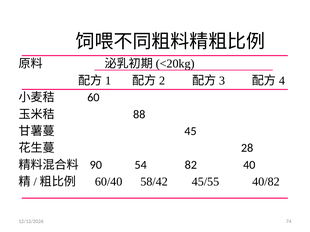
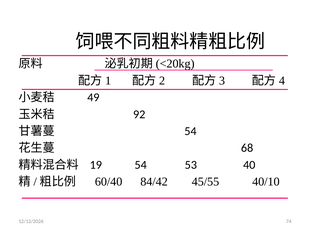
60: 60 -> 49
88: 88 -> 92
45 at (190, 131): 45 -> 54
28: 28 -> 68
90: 90 -> 19
82: 82 -> 53
58/42: 58/42 -> 84/42
40/82: 40/82 -> 40/10
